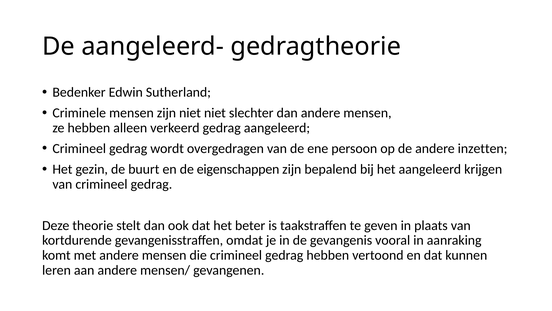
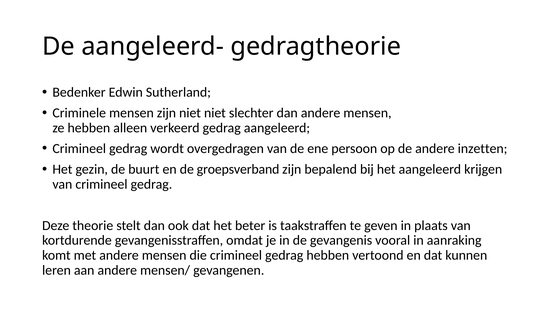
eigenschappen: eigenschappen -> groepsverband
